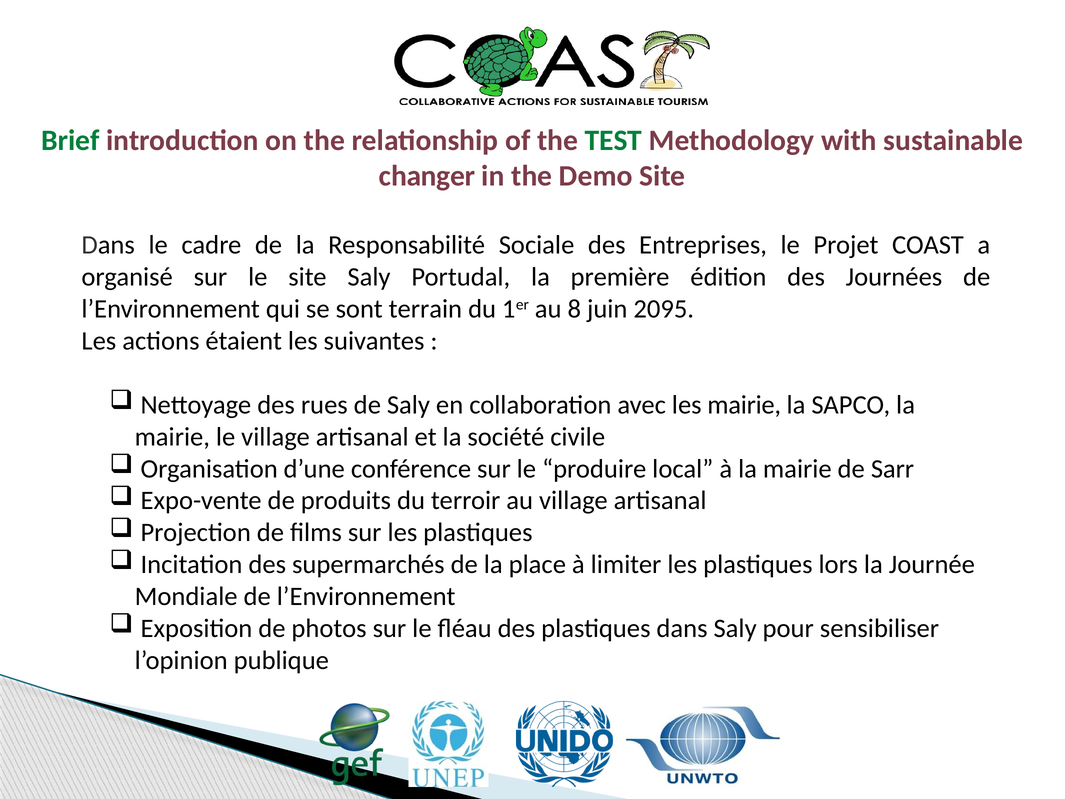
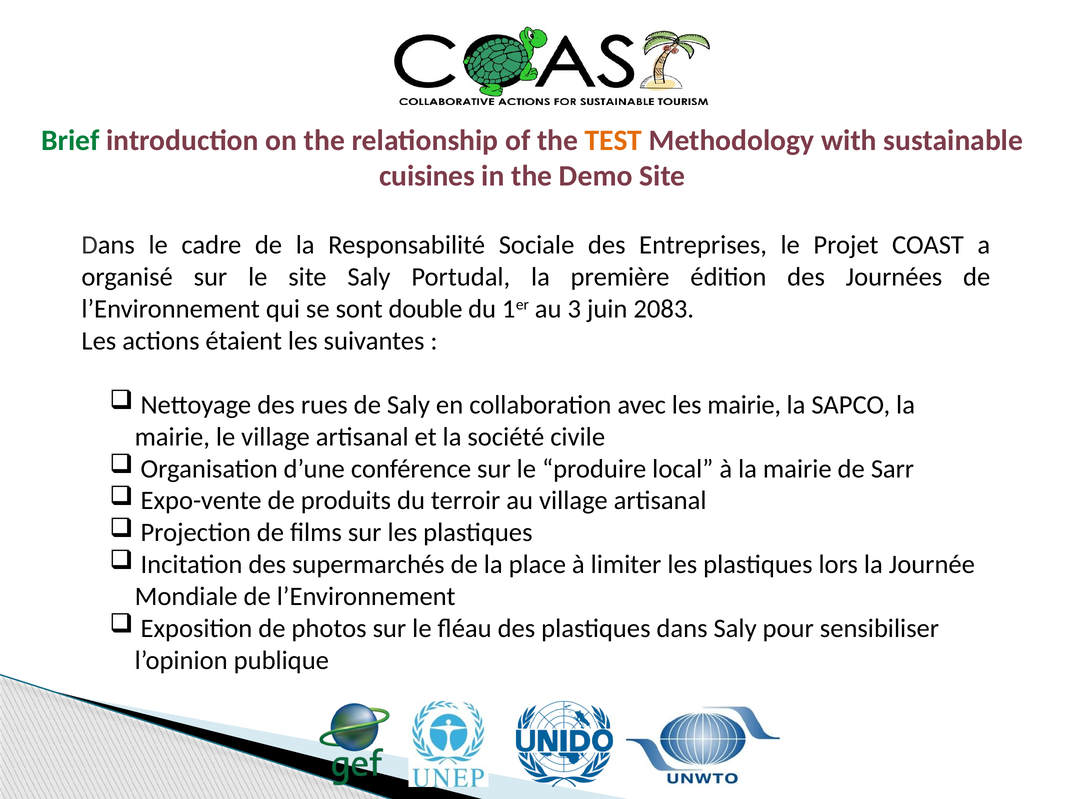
TEST colour: green -> orange
changer: changer -> cuisines
terrain: terrain -> double
8: 8 -> 3
2095: 2095 -> 2083
